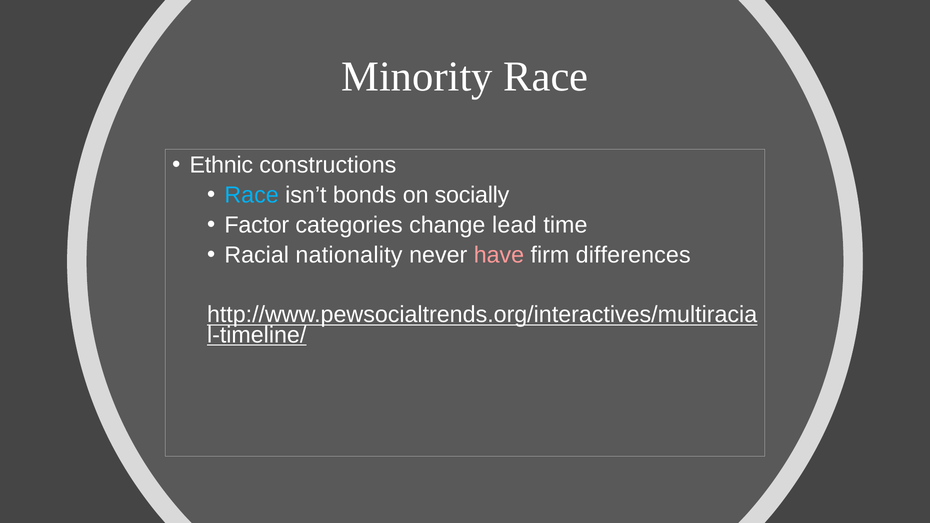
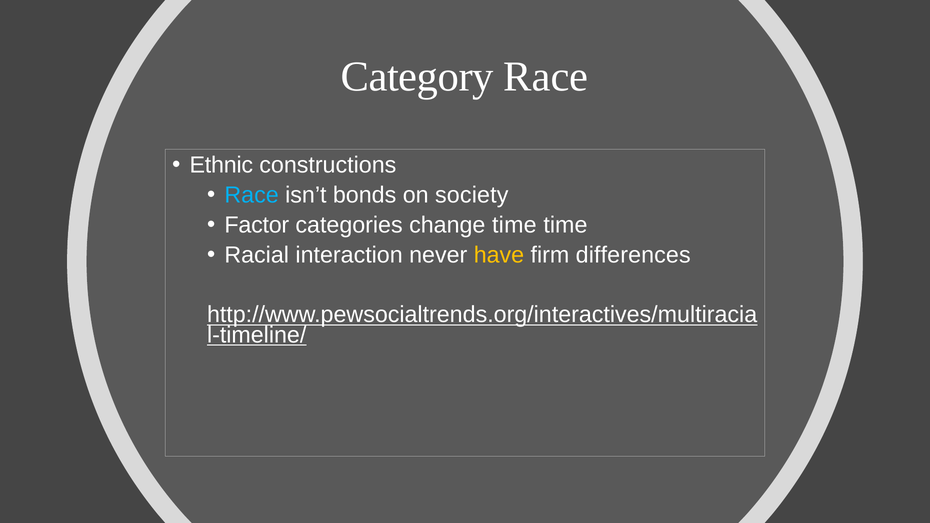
Minority: Minority -> Category
socially: socially -> society
change lead: lead -> time
nationality: nationality -> interaction
have colour: pink -> yellow
